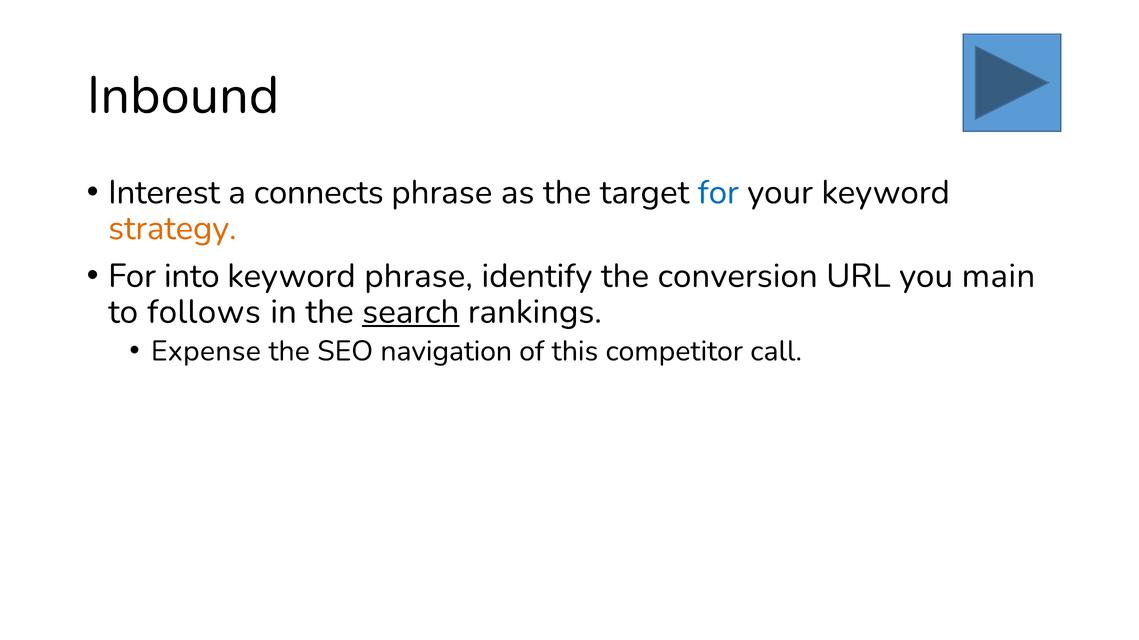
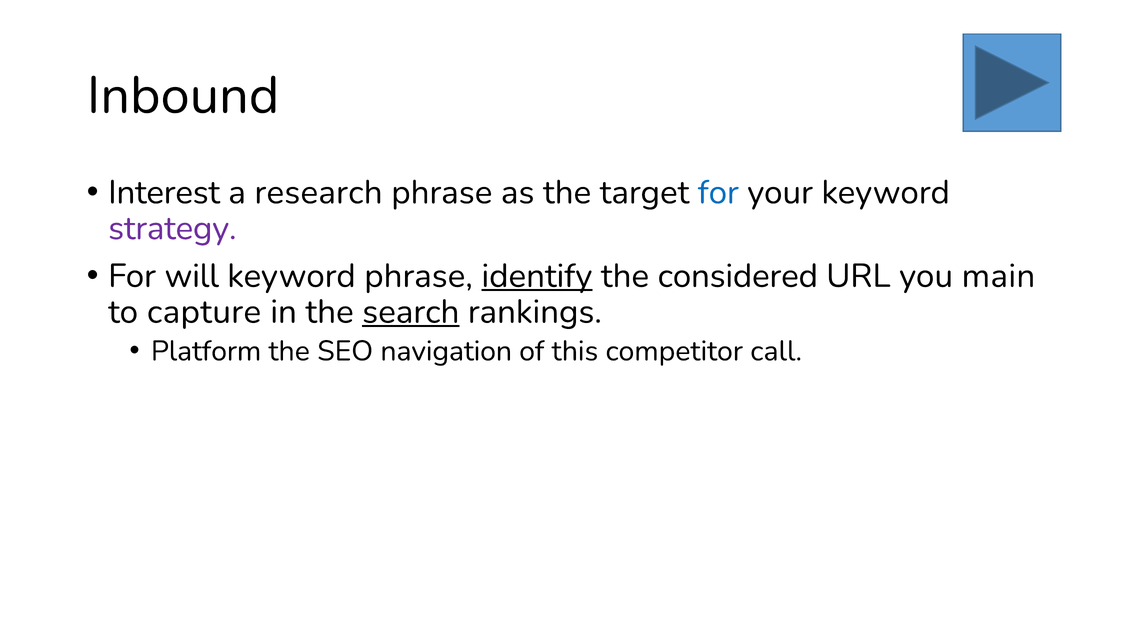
connects: connects -> research
strategy colour: orange -> purple
into: into -> will
identify underline: none -> present
conversion: conversion -> considered
follows: follows -> capture
Expense: Expense -> Platform
